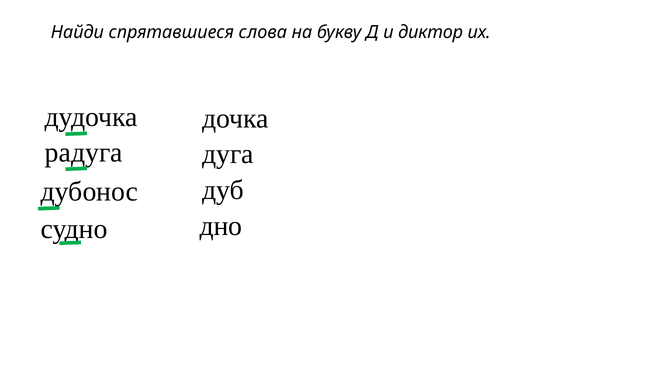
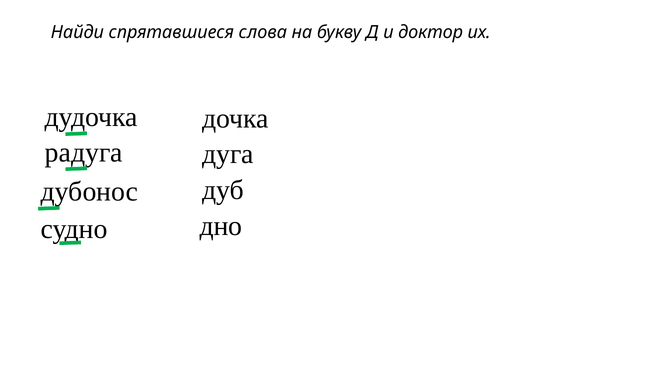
диктор: диктор -> доктор
